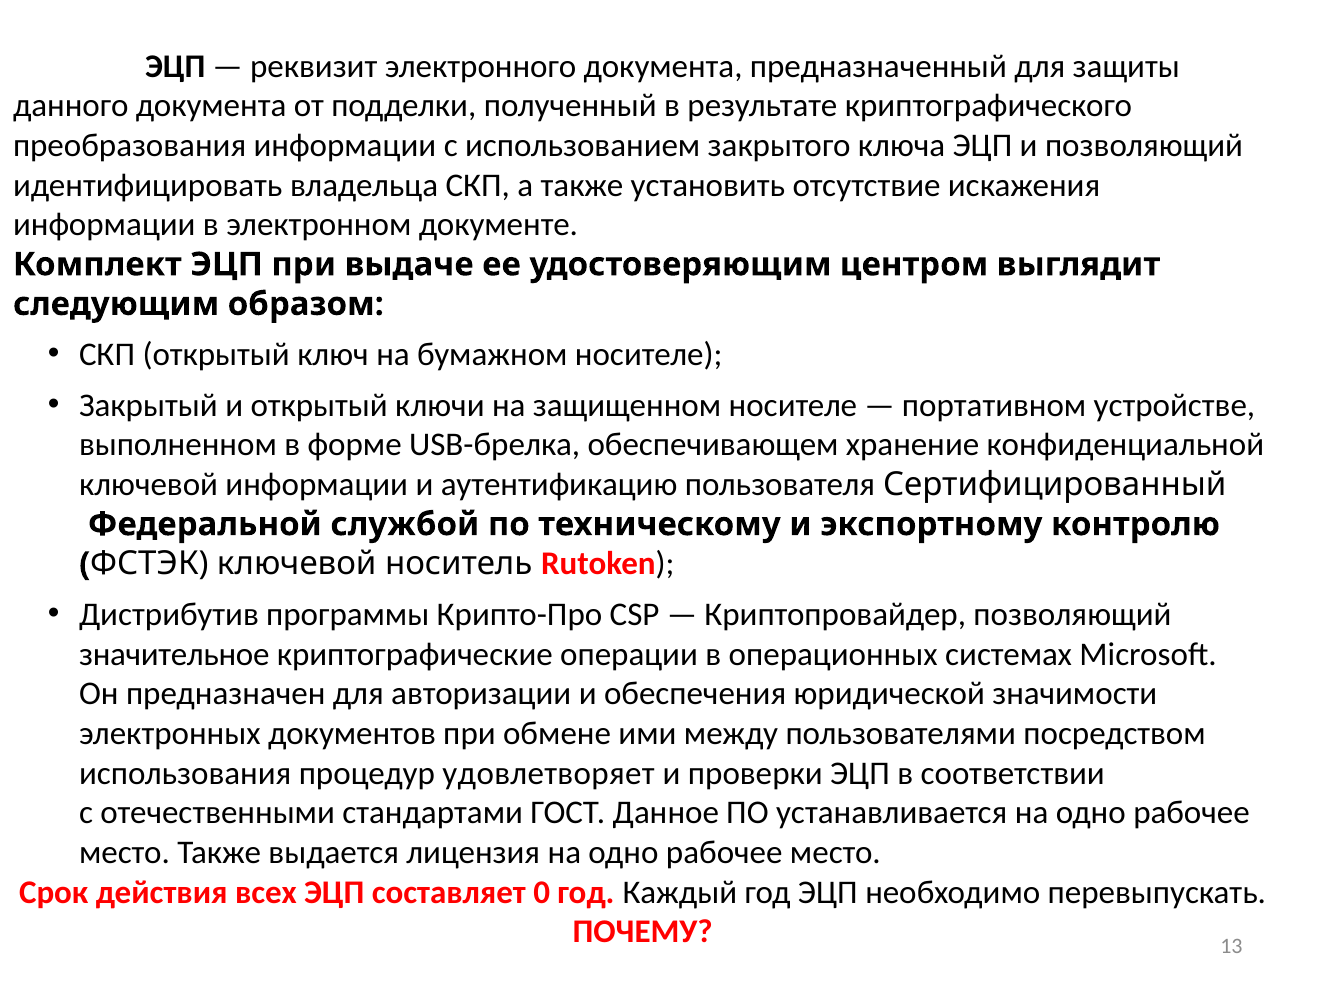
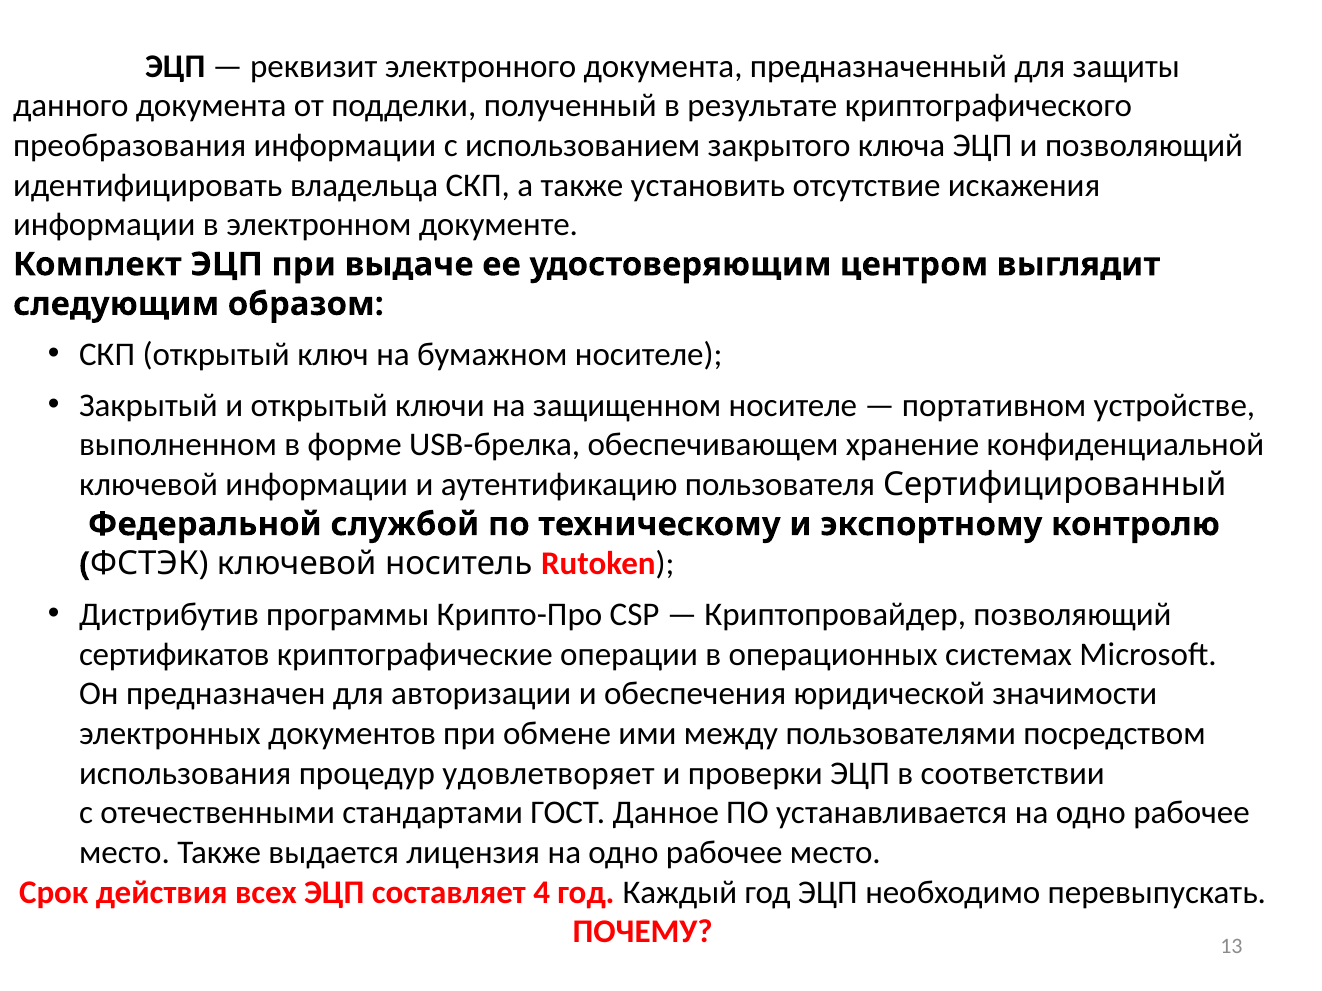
значительное: значительное -> сертификатов
0: 0 -> 4
